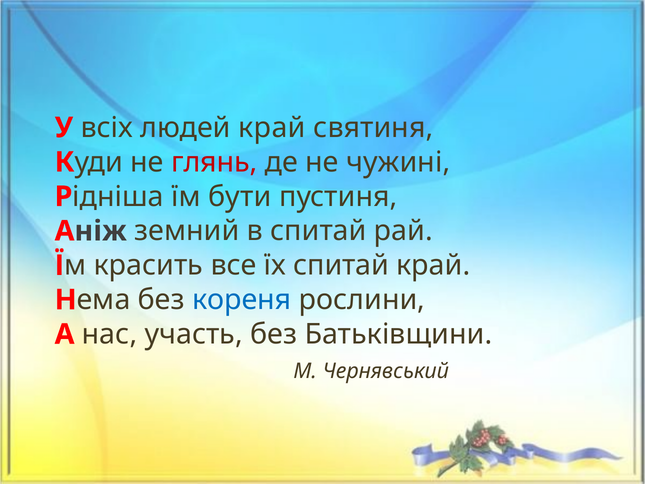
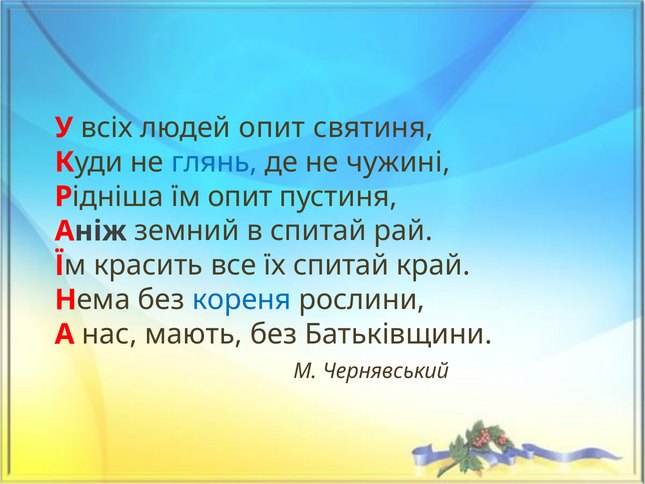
людей край: край -> опит
глянь colour: red -> blue
їм бути: бути -> опит
участь: участь -> мають
